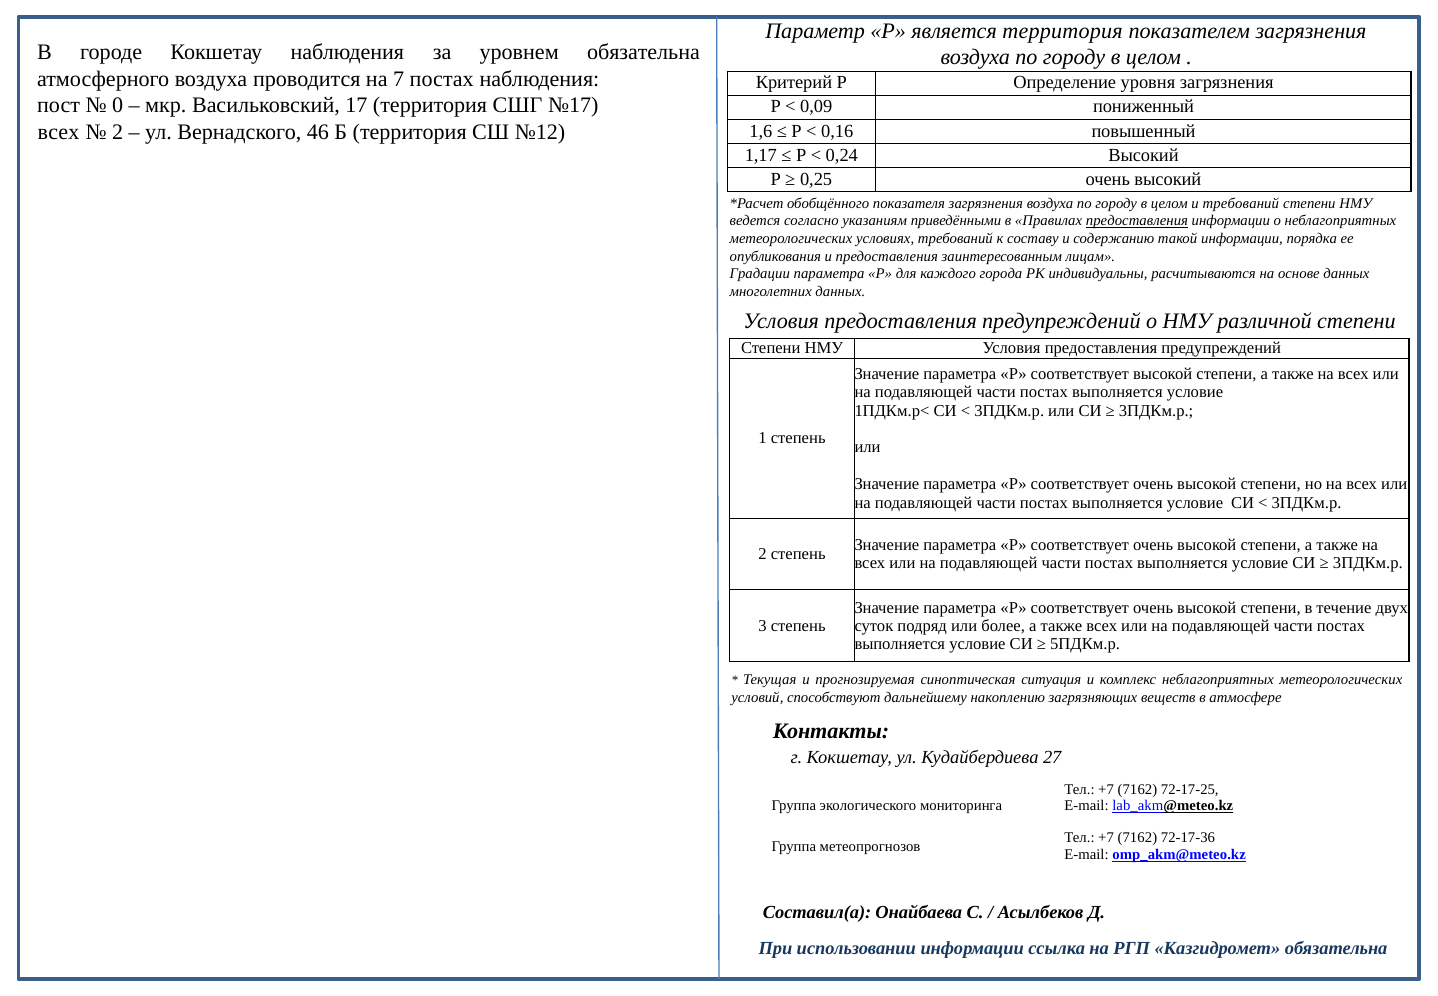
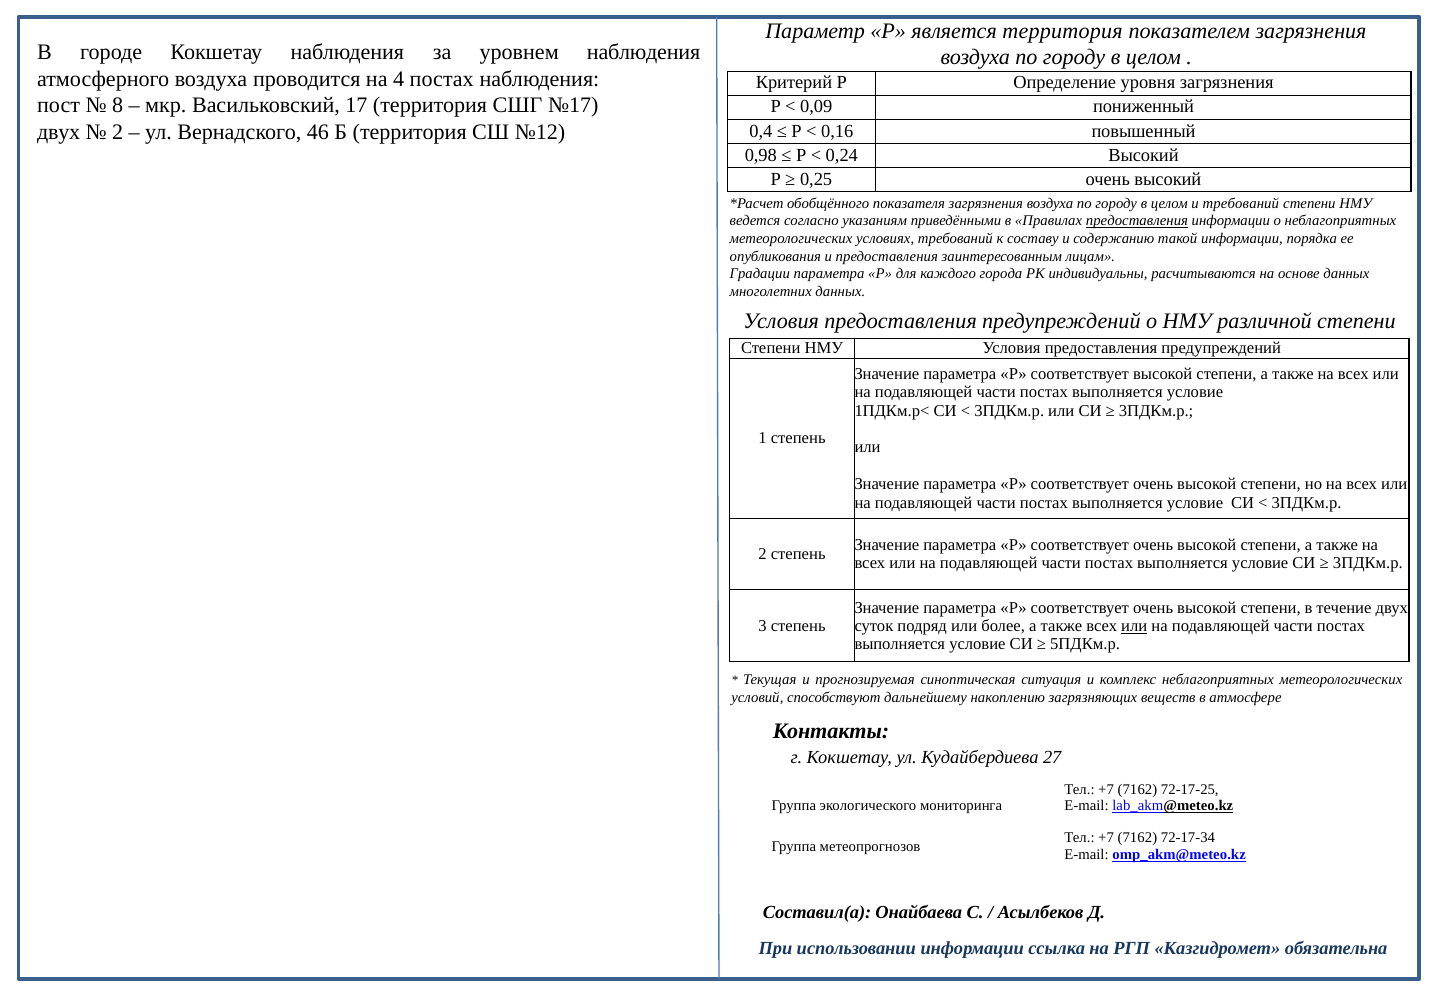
уровнем обязательна: обязательна -> наблюдения
7: 7 -> 4
0: 0 -> 8
всех at (58, 132): всех -> двух
1,6: 1,6 -> 0,4
1,17: 1,17 -> 0,98
или at (1134, 626) underline: none -> present
72-17-36: 72-17-36 -> 72-17-34
